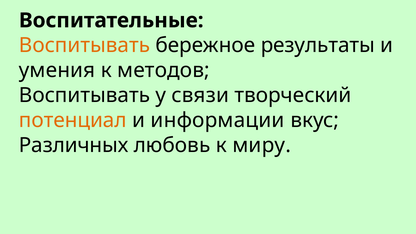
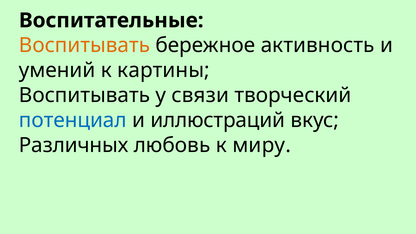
результаты: результаты -> активность
умения: умения -> умений
методов: методов -> картины
потенциал colour: orange -> blue
информации: информации -> иллюстраций
